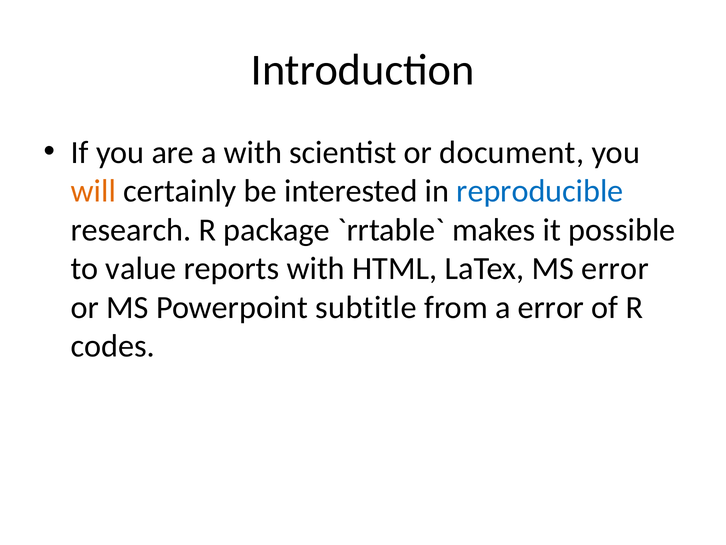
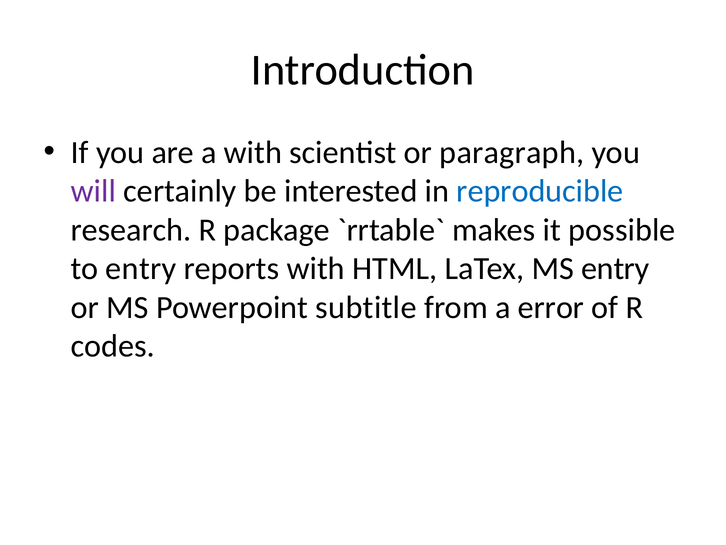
document: document -> paragraph
will colour: orange -> purple
to value: value -> entry
MS error: error -> entry
